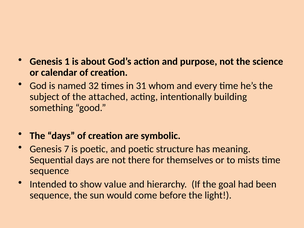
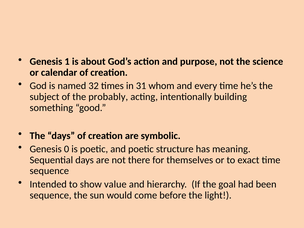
attached: attached -> probably
7: 7 -> 0
mists: mists -> exact
